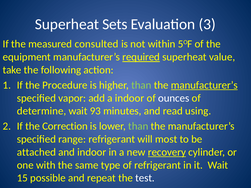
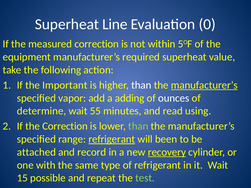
Sets: Sets -> Line
3: 3 -> 0
measured consulted: consulted -> correction
required underline: present -> none
Procedure: Procedure -> Important
than at (141, 85) colour: light green -> white
a indoor: indoor -> adding
93: 93 -> 55
refrigerant at (112, 139) underline: none -> present
most: most -> been
and indoor: indoor -> record
test colour: white -> light green
